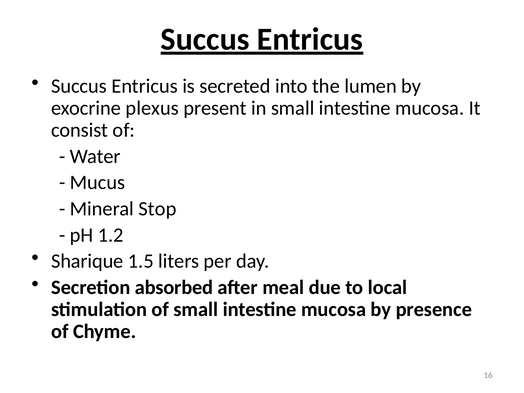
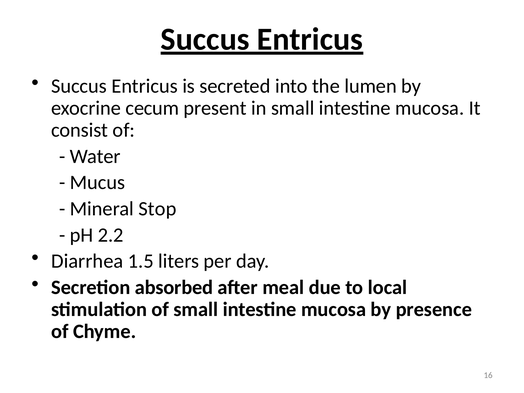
plexus: plexus -> cecum
1.2: 1.2 -> 2.2
Sharique: Sharique -> Diarrhea
